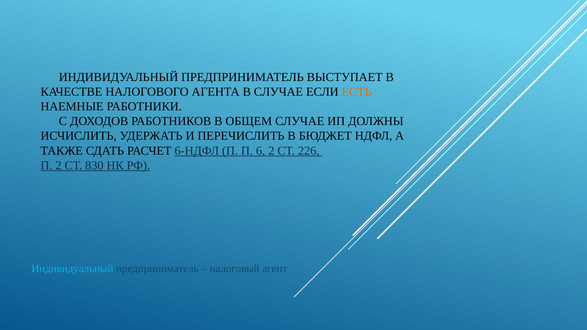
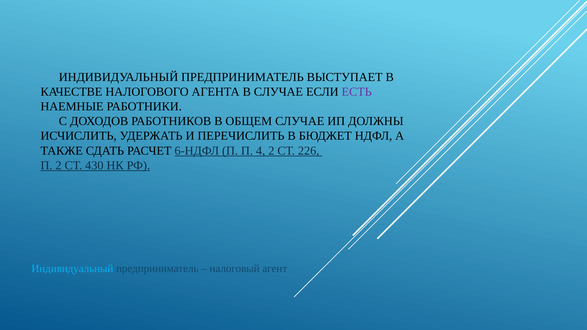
ЕСТЬ colour: orange -> purple
6: 6 -> 4
830: 830 -> 430
